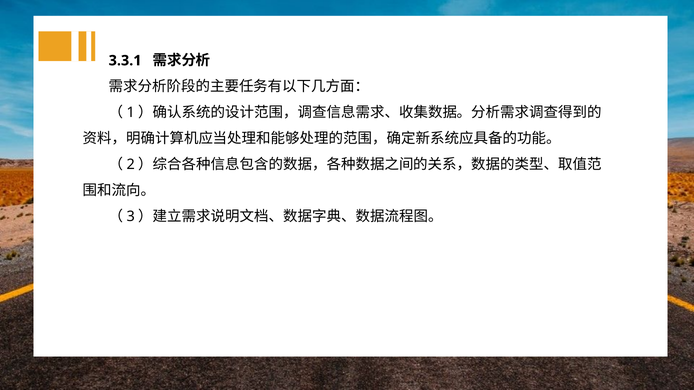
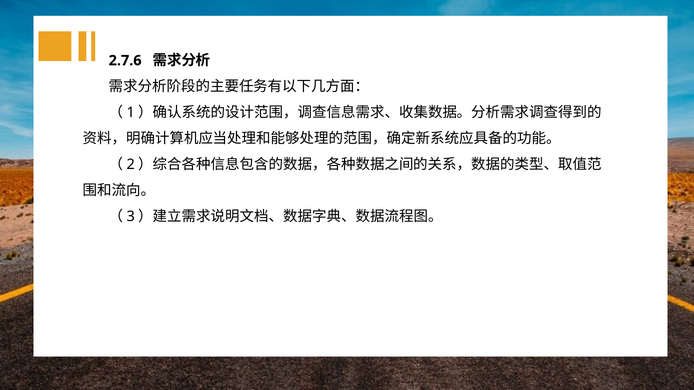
3.3.1: 3.3.1 -> 2.7.6
